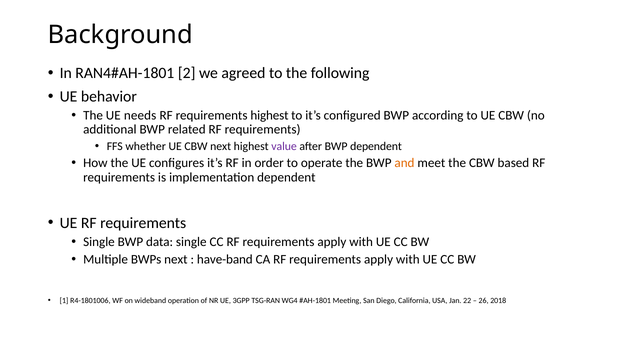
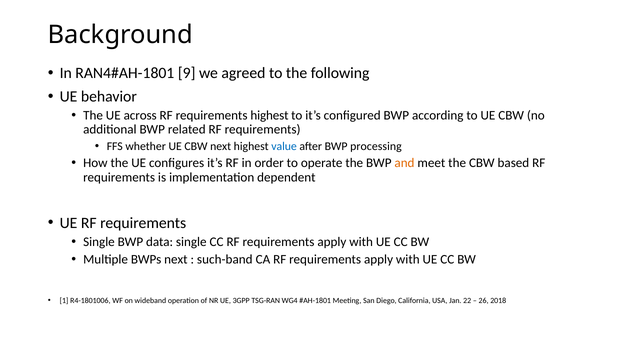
2: 2 -> 9
needs: needs -> across
value colour: purple -> blue
BWP dependent: dependent -> processing
have-band: have-band -> such-band
